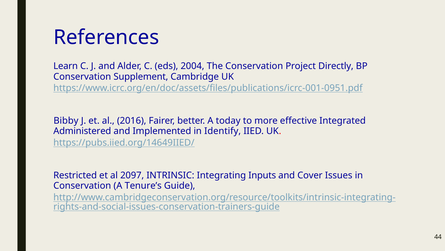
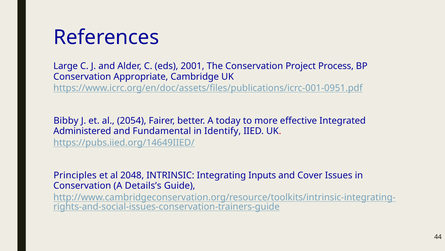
Learn: Learn -> Large
2004: 2004 -> 2001
Directly: Directly -> Process
Supplement: Supplement -> Appropriate
2016: 2016 -> 2054
Implemented: Implemented -> Fundamental
Restricted: Restricted -> Principles
2097: 2097 -> 2048
Tenure’s: Tenure’s -> Details’s
